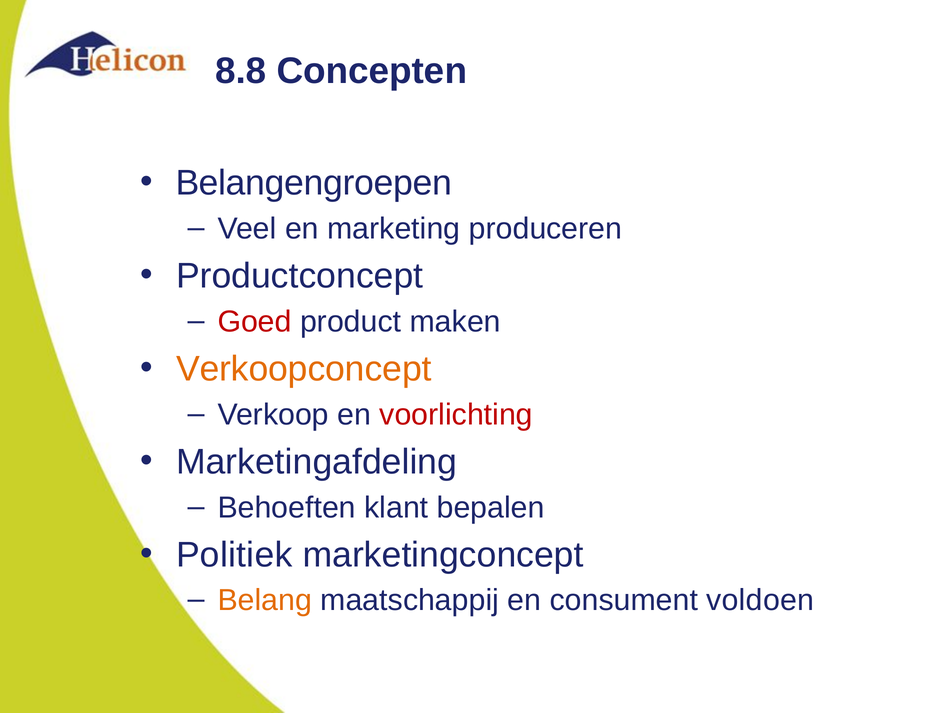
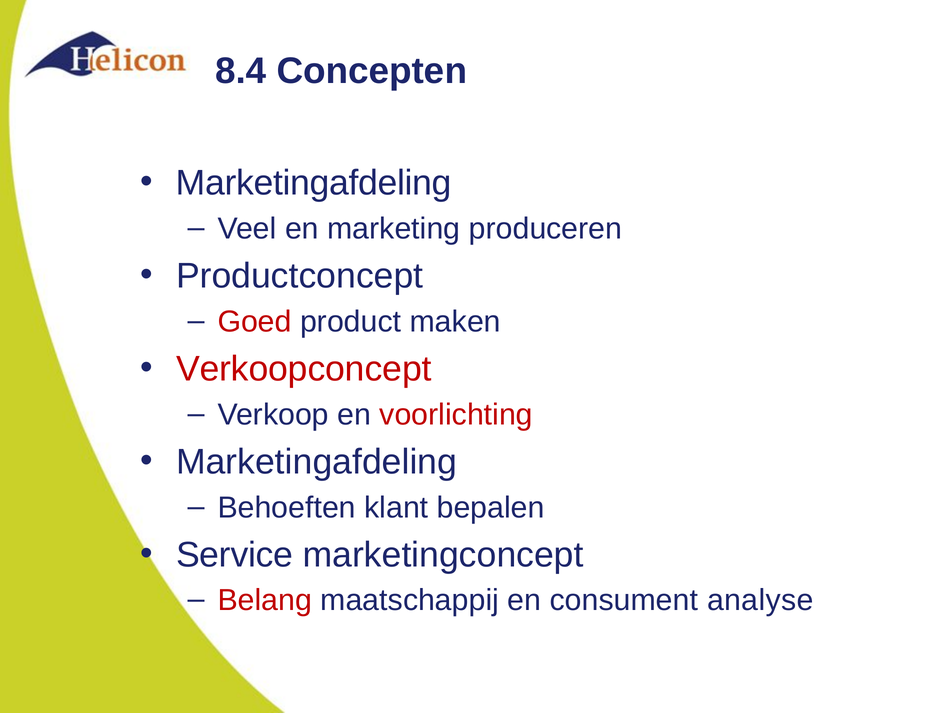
8.8: 8.8 -> 8.4
Belangengroepen at (314, 183): Belangengroepen -> Marketingafdeling
Verkoopconcept colour: orange -> red
Politiek: Politiek -> Service
Belang colour: orange -> red
voldoen: voldoen -> analyse
